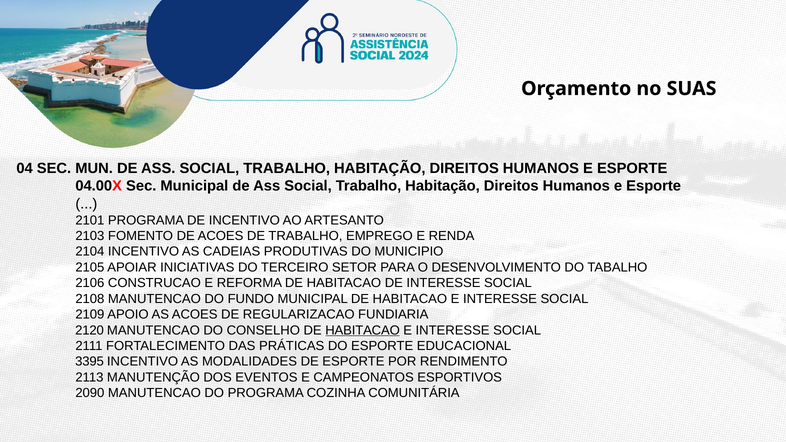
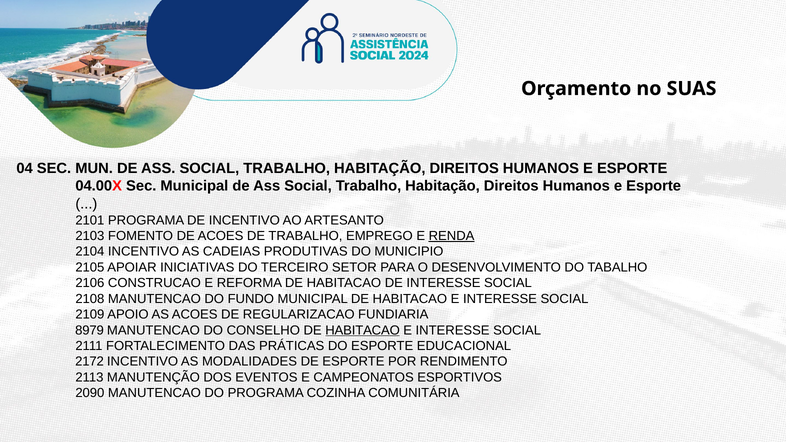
RENDA underline: none -> present
2120: 2120 -> 8979
3395: 3395 -> 2172
